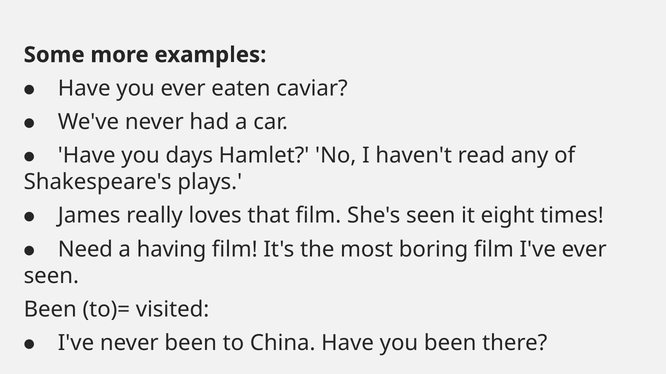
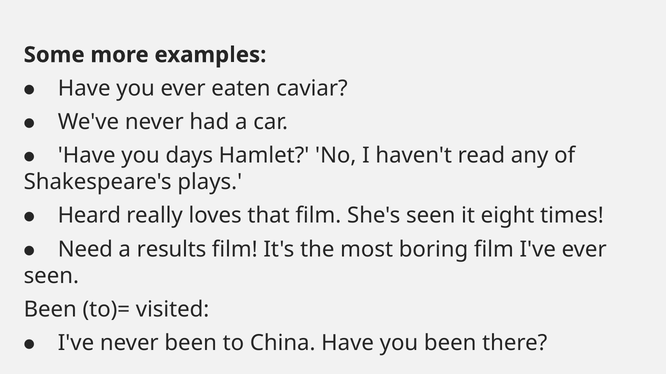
James: James -> Heard
having: having -> results
